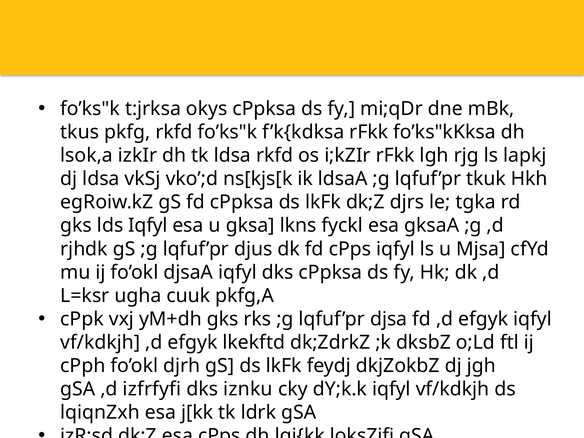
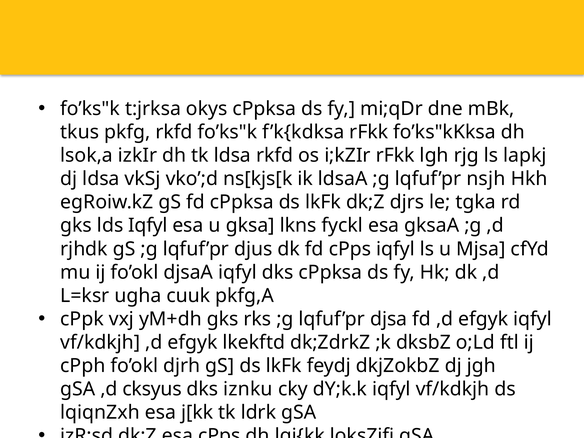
tkuk: tkuk -> nsjh
izfrfyfi: izfrfyfi -> cksyus
